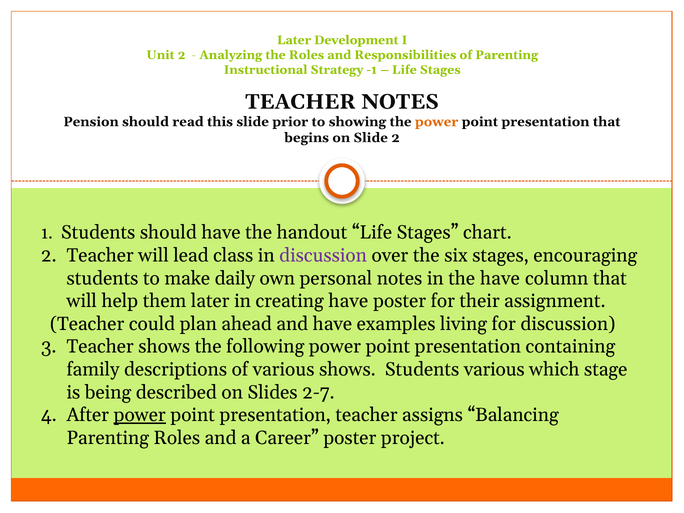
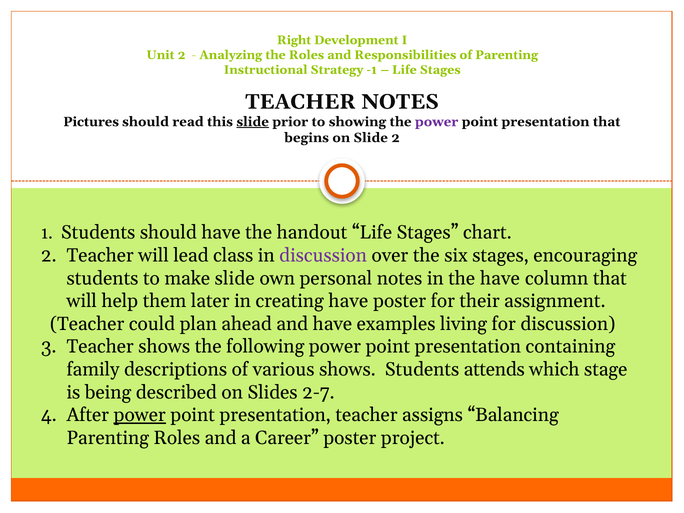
Later at (294, 40): Later -> Right
Pension: Pension -> Pictures
slide at (253, 122) underline: none -> present
power at (437, 122) colour: orange -> purple
make daily: daily -> slide
Students various: various -> attends
